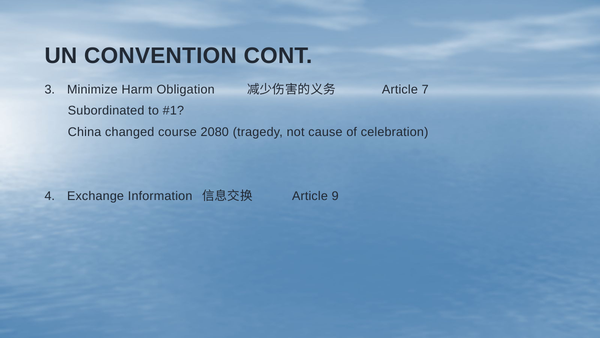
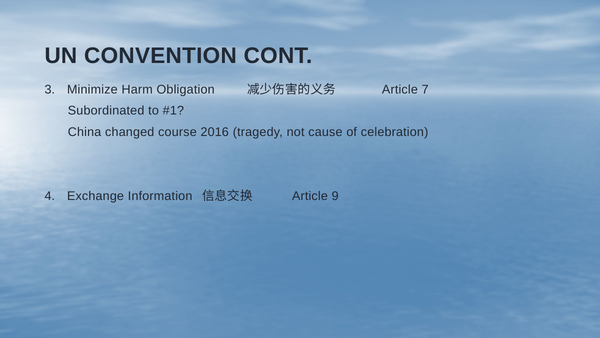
2080: 2080 -> 2016
